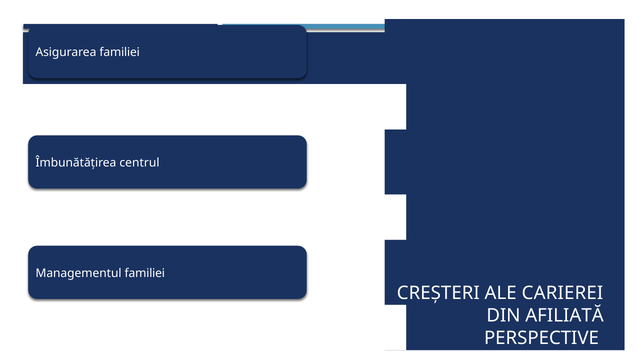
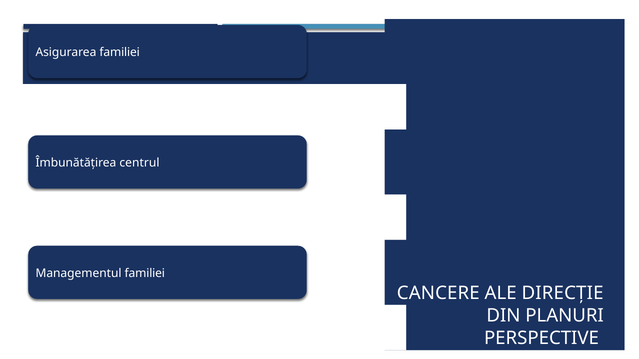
CREȘTERI: CREȘTERI -> CANCERE
CARIEREI: CARIEREI -> DIRECȚIE
AFILIATĂ: AFILIATĂ -> PLANURI
